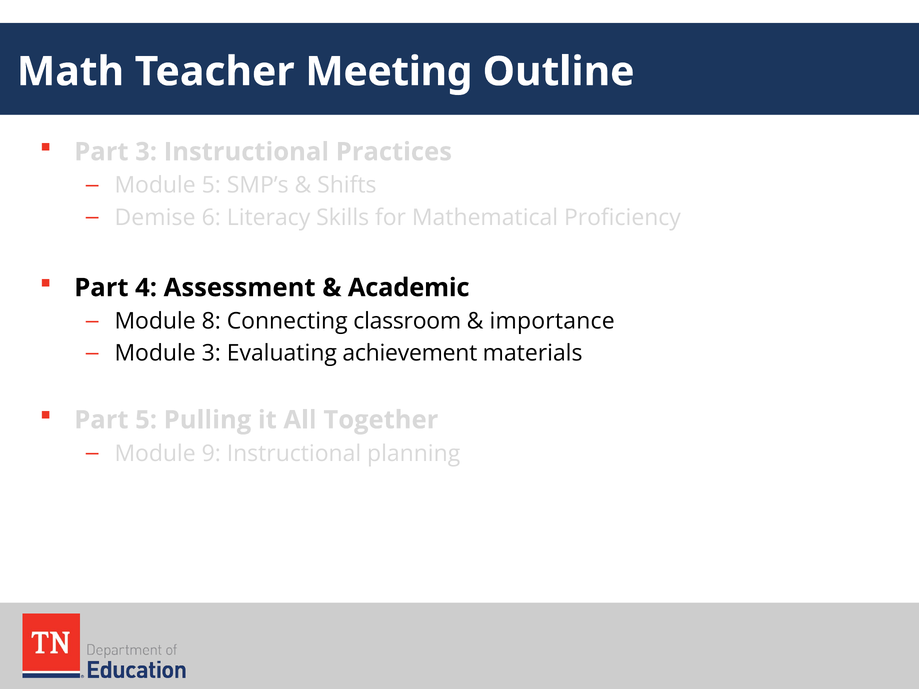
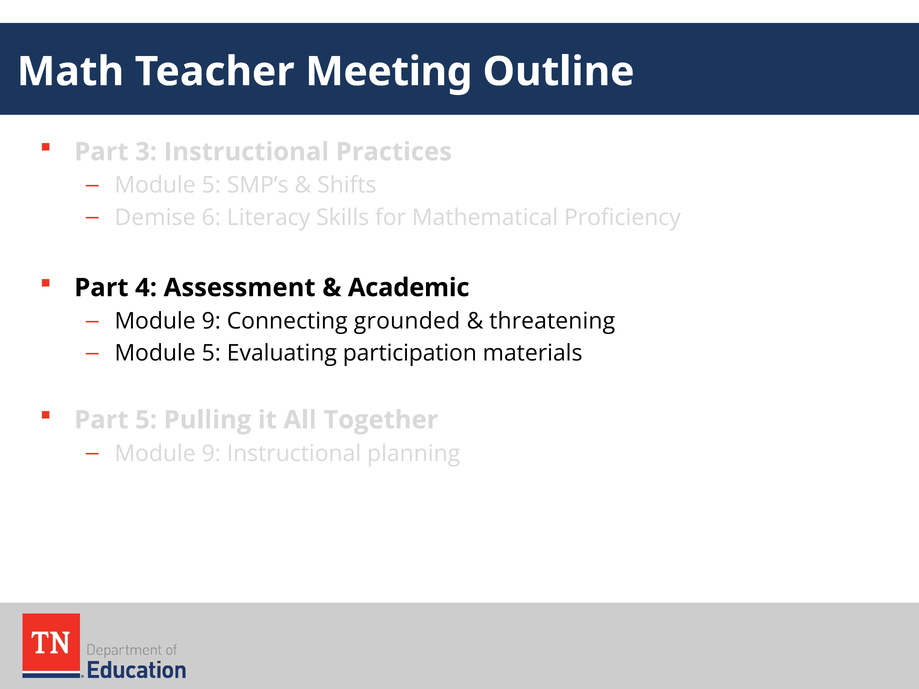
8 at (211, 321): 8 -> 9
classroom: classroom -> grounded
importance: importance -> threatening
3 at (211, 354): 3 -> 5
achievement: achievement -> participation
